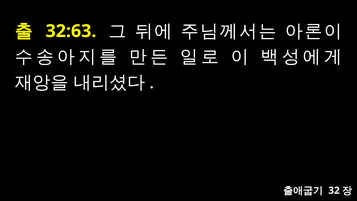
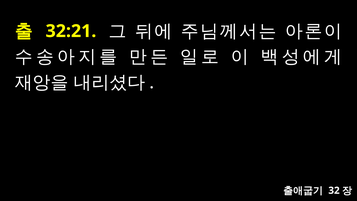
32:63: 32:63 -> 32:21
